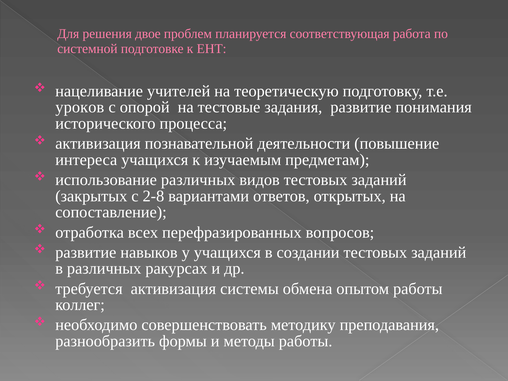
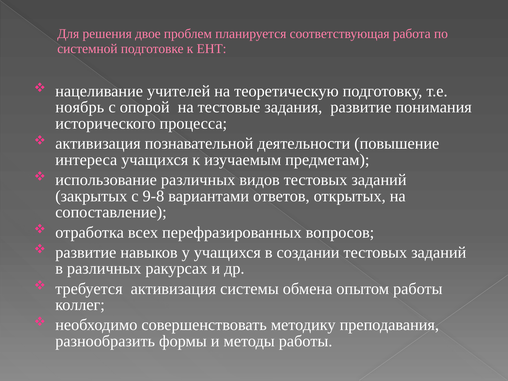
уроков: уроков -> ноябрь
2-8: 2-8 -> 9-8
